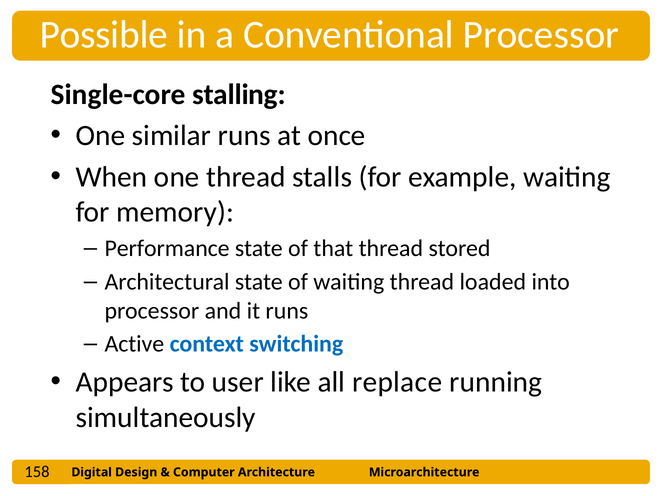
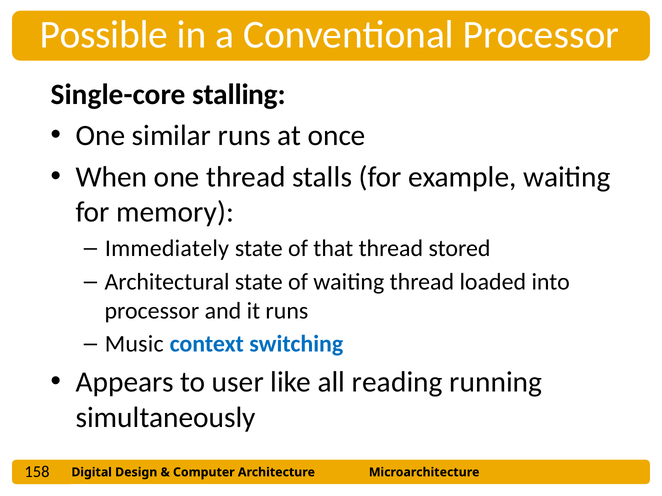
Performance: Performance -> Immediately
Active: Active -> Music
replace: replace -> reading
